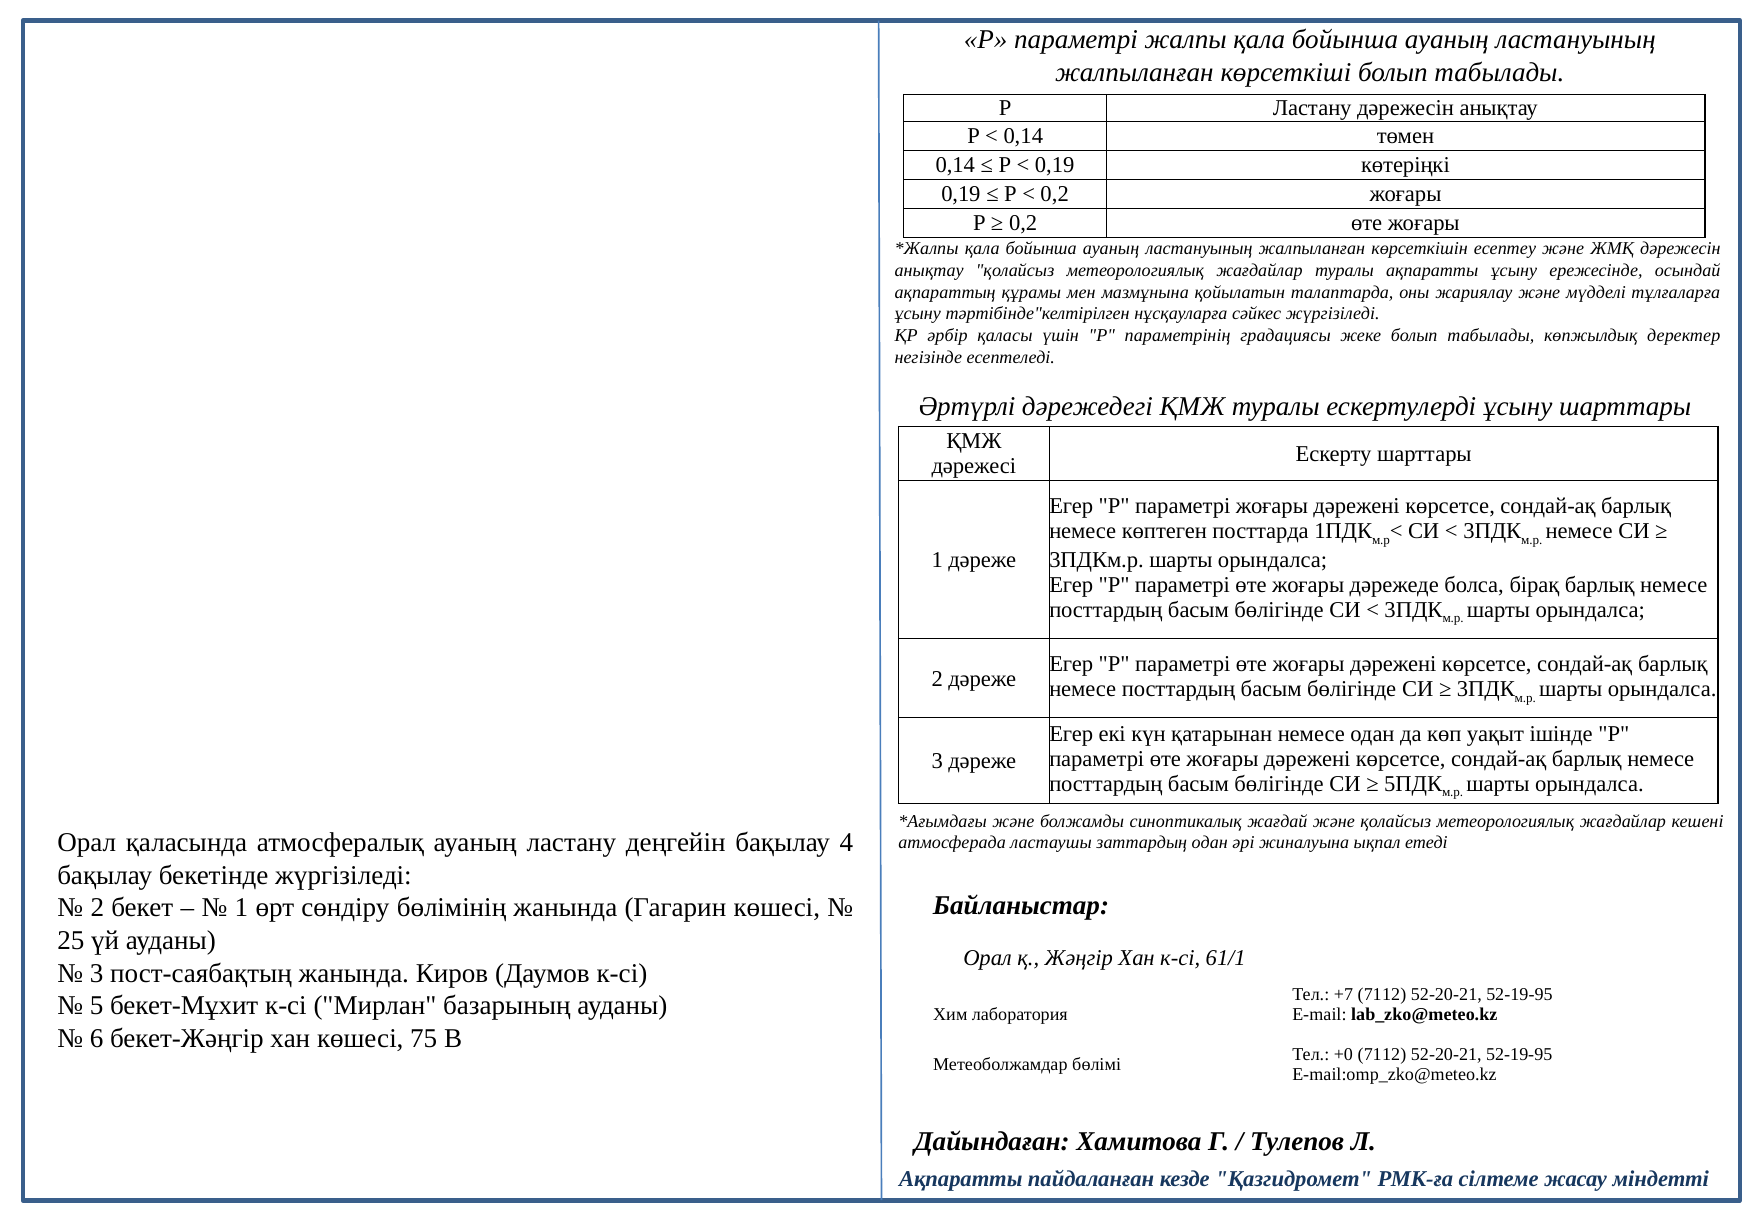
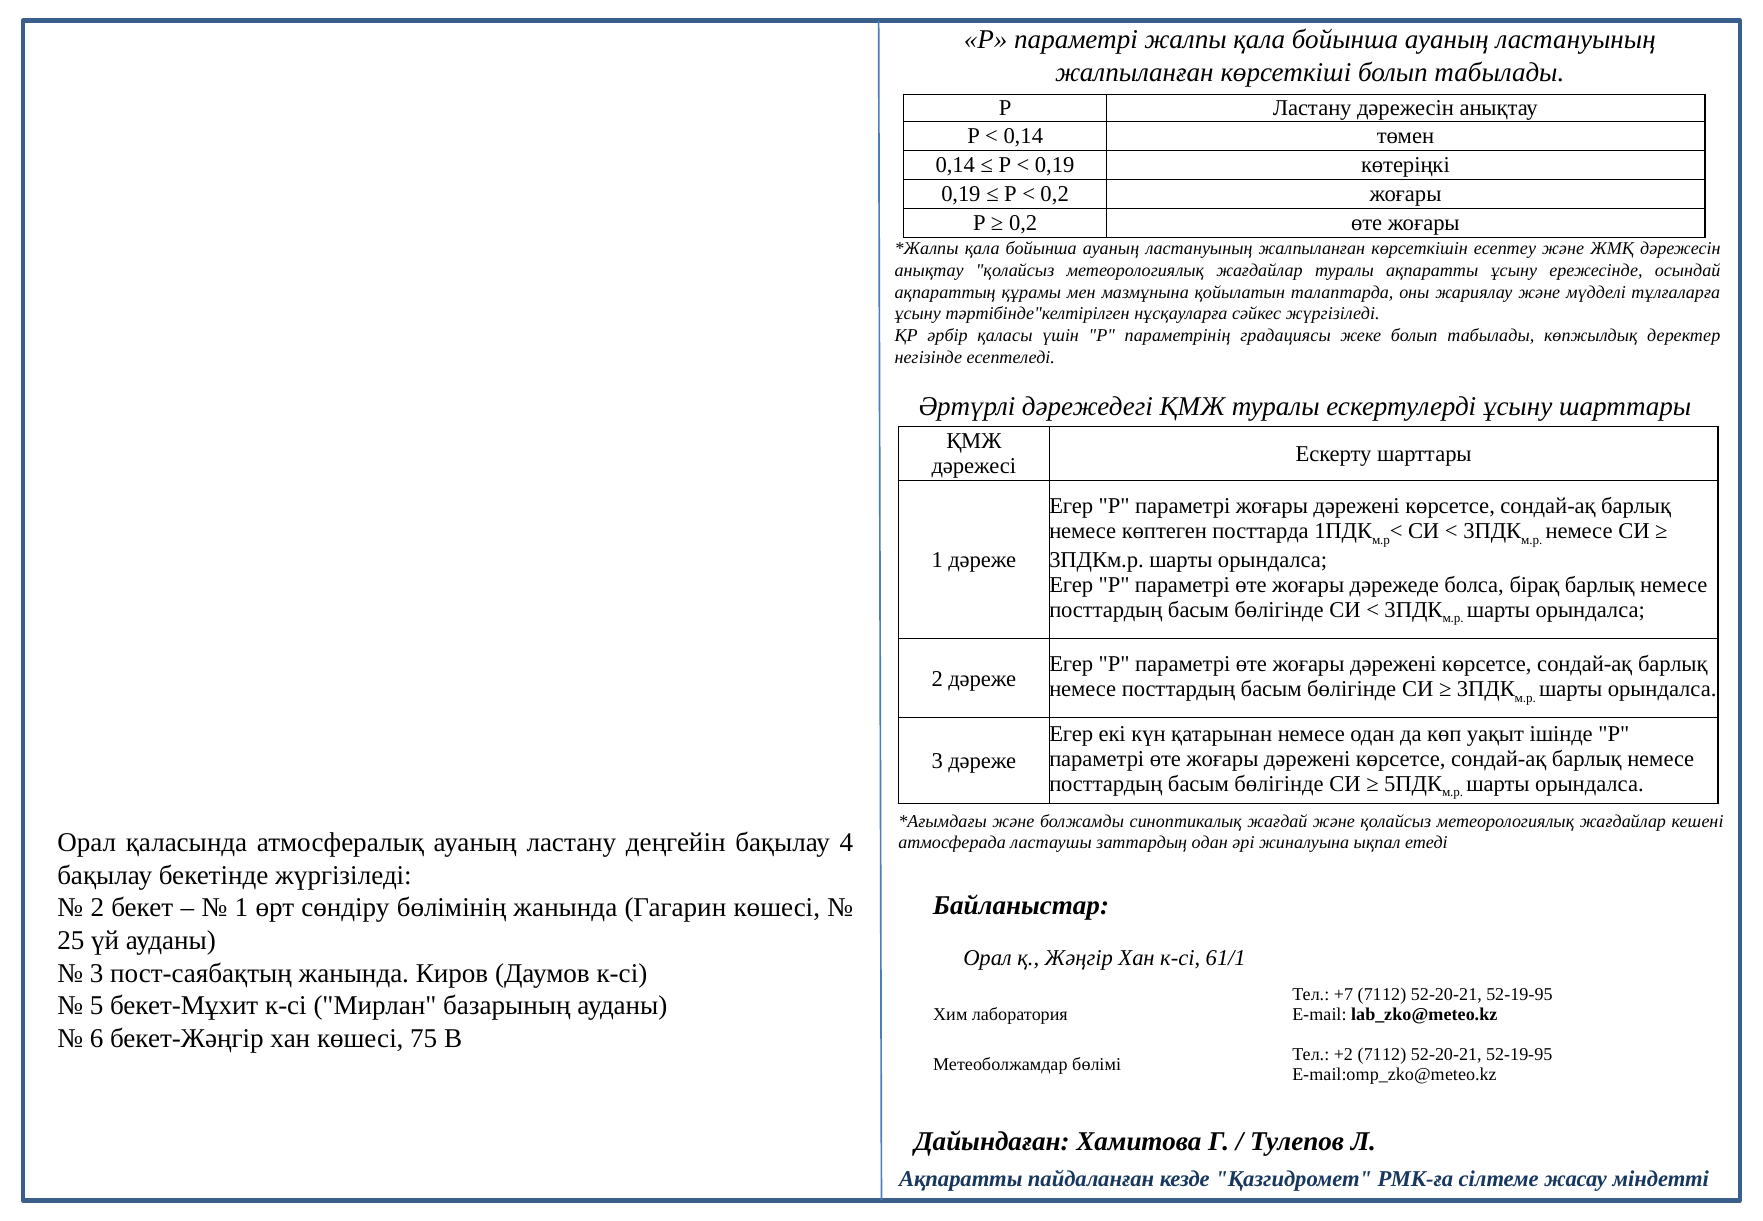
+0: +0 -> +2
